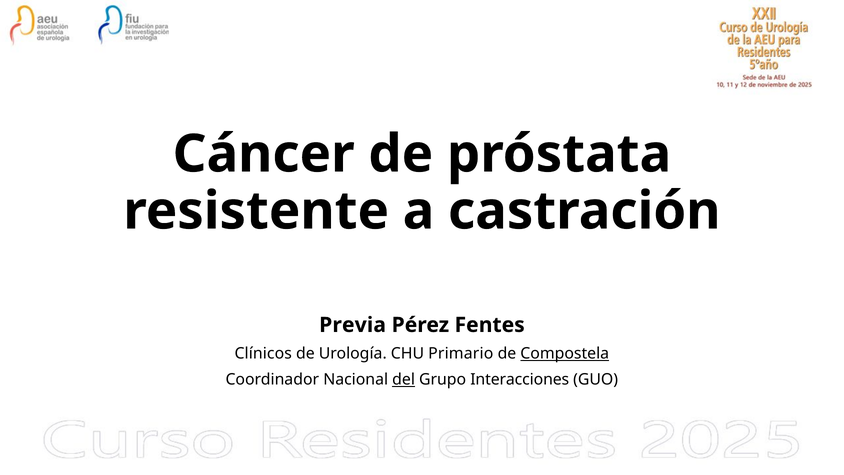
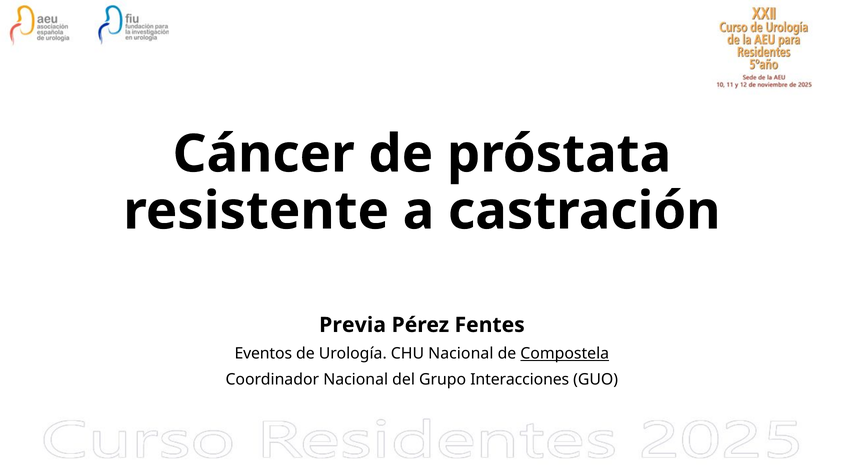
Clínicos: Clínicos -> Eventos
CHU Primario: Primario -> Nacional
del underline: present -> none
